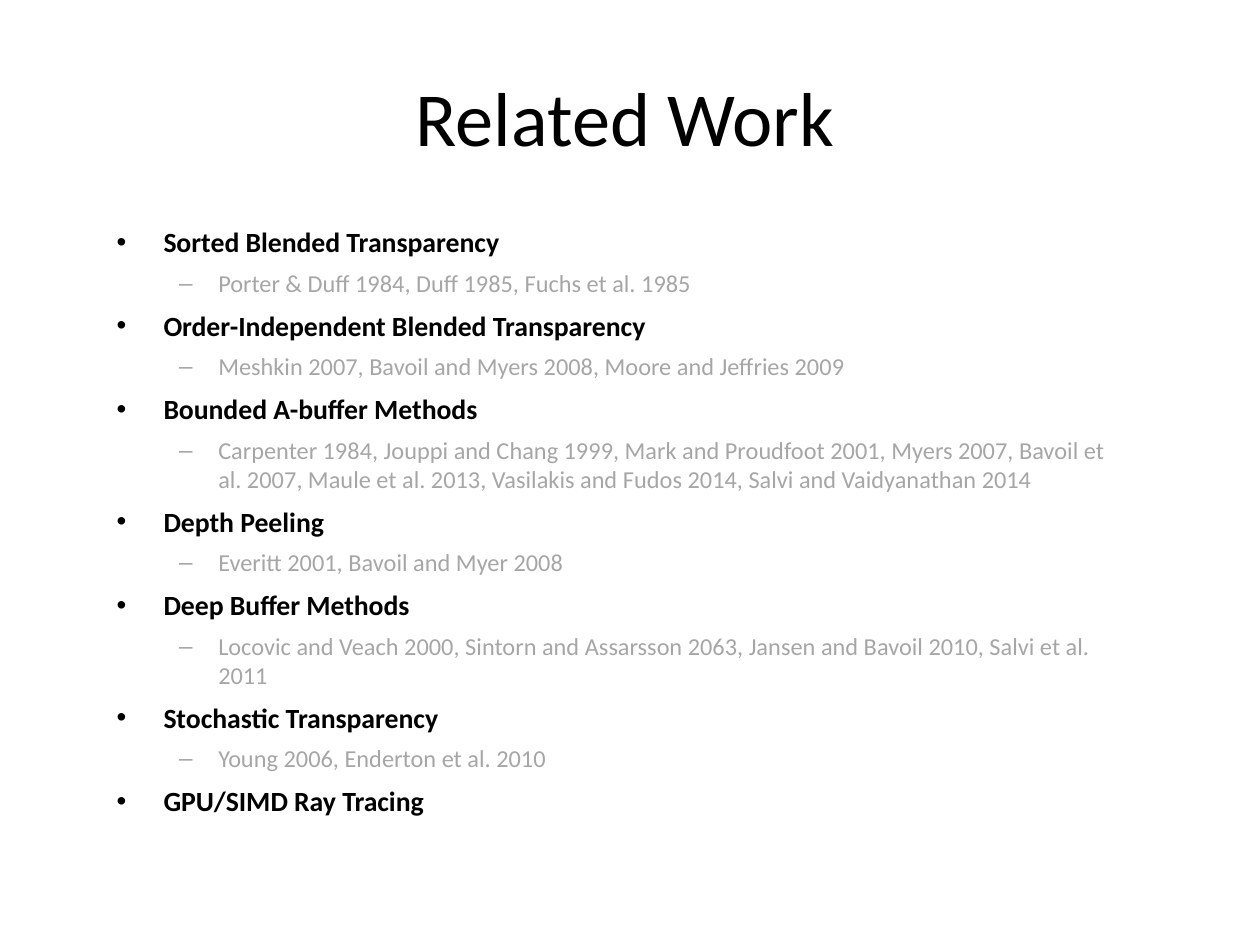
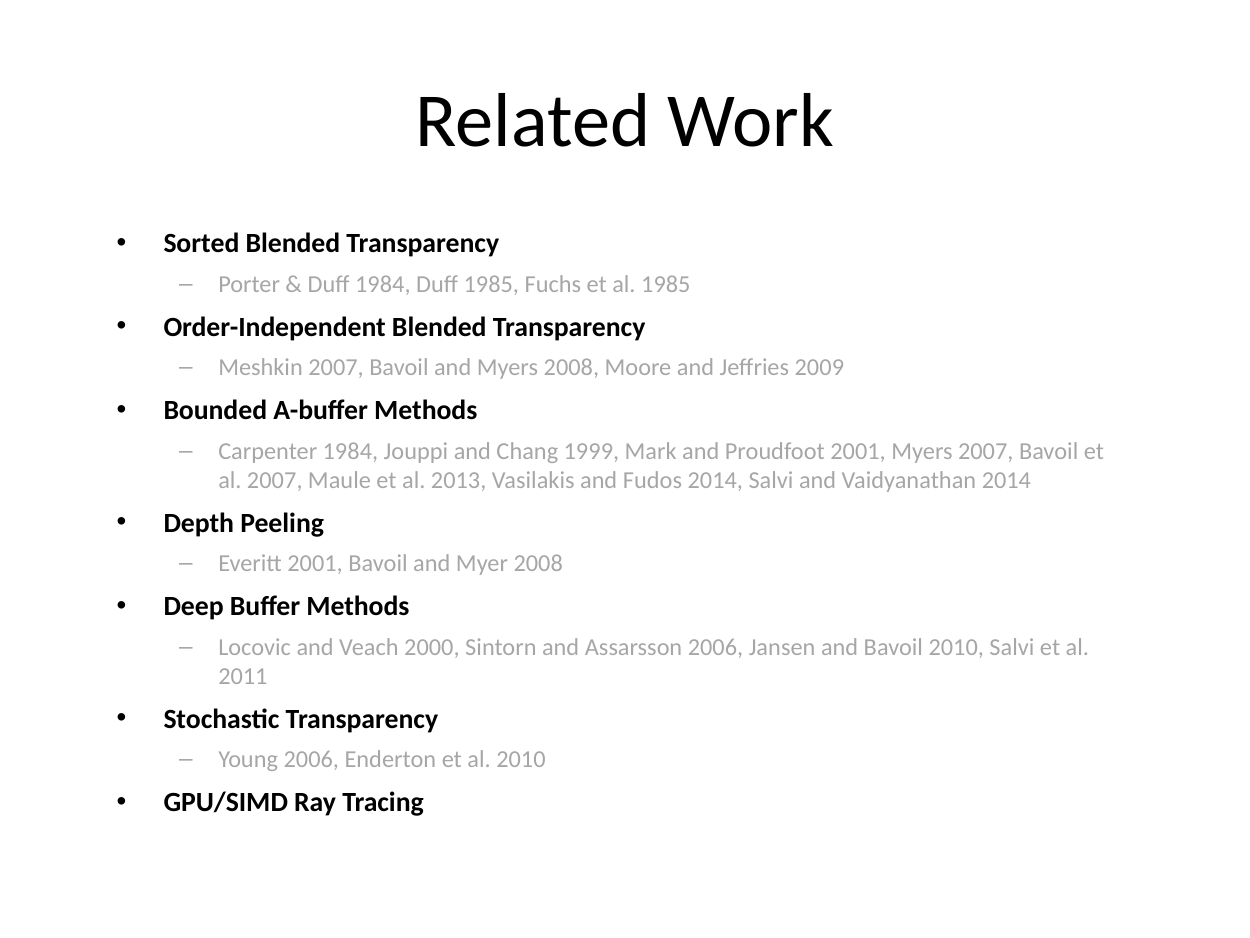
Assarsson 2063: 2063 -> 2006
